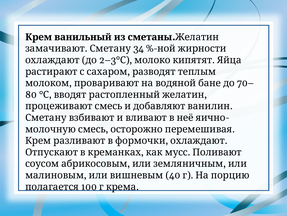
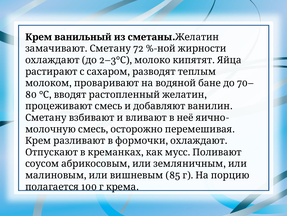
34: 34 -> 72
40: 40 -> 85
